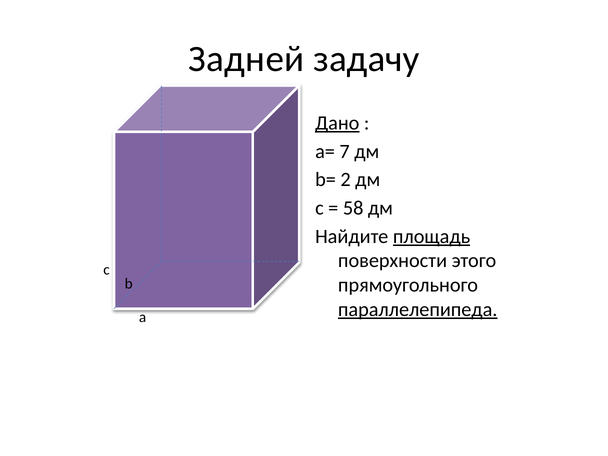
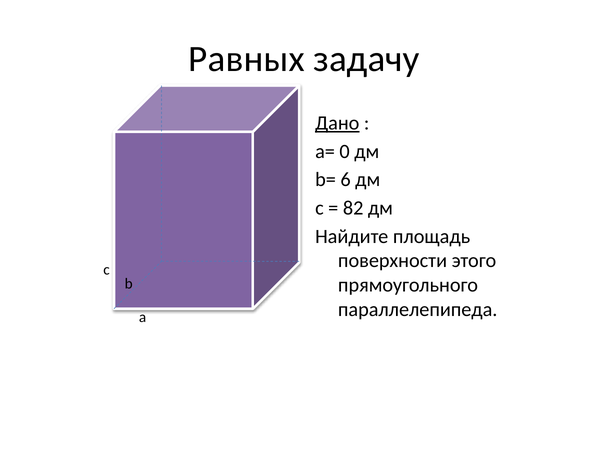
Задней: Задней -> Равных
7: 7 -> 0
2: 2 -> 6
58: 58 -> 82
площадь underline: present -> none
параллелепипеда underline: present -> none
